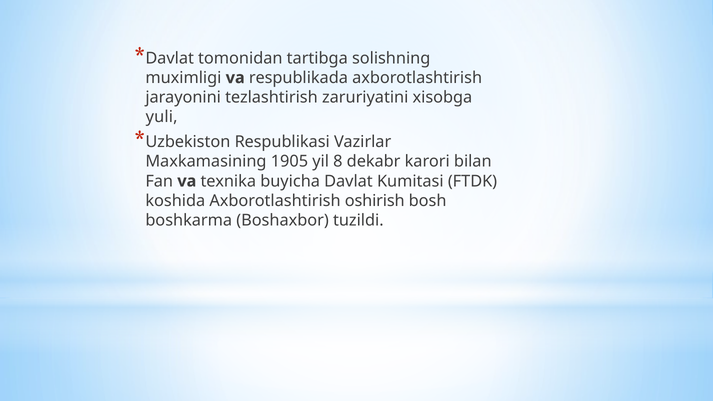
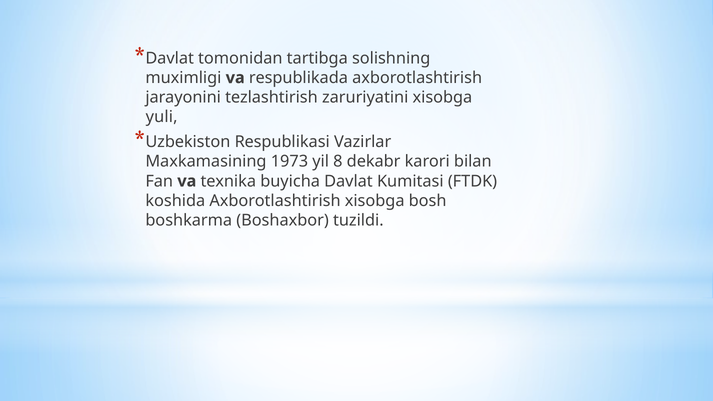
1905: 1905 -> 1973
Axborotlashtirish oshirish: oshirish -> xisobga
